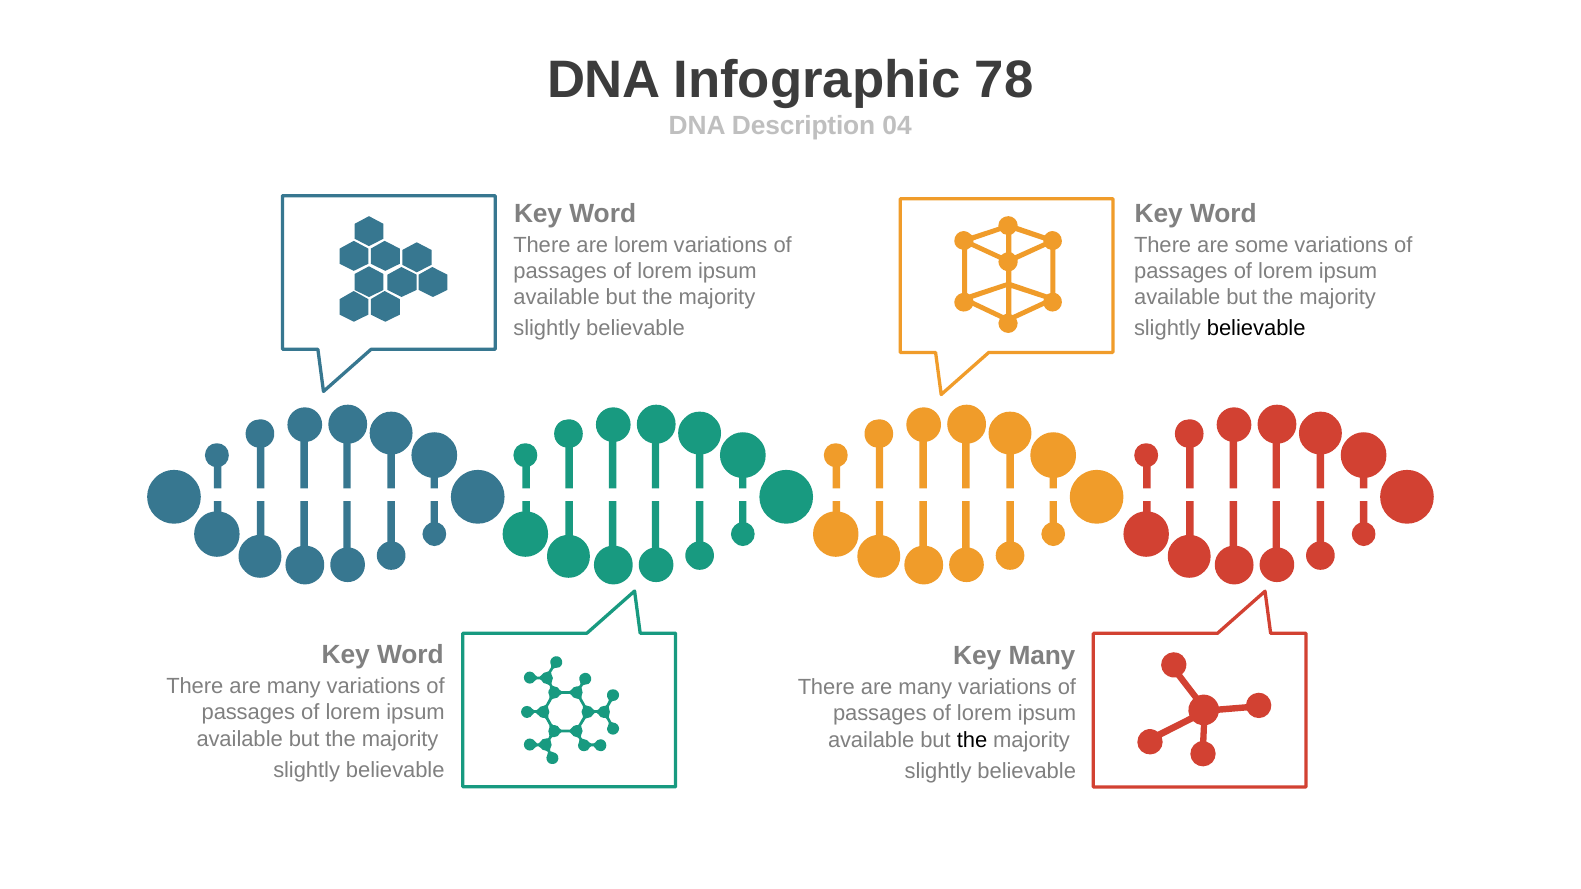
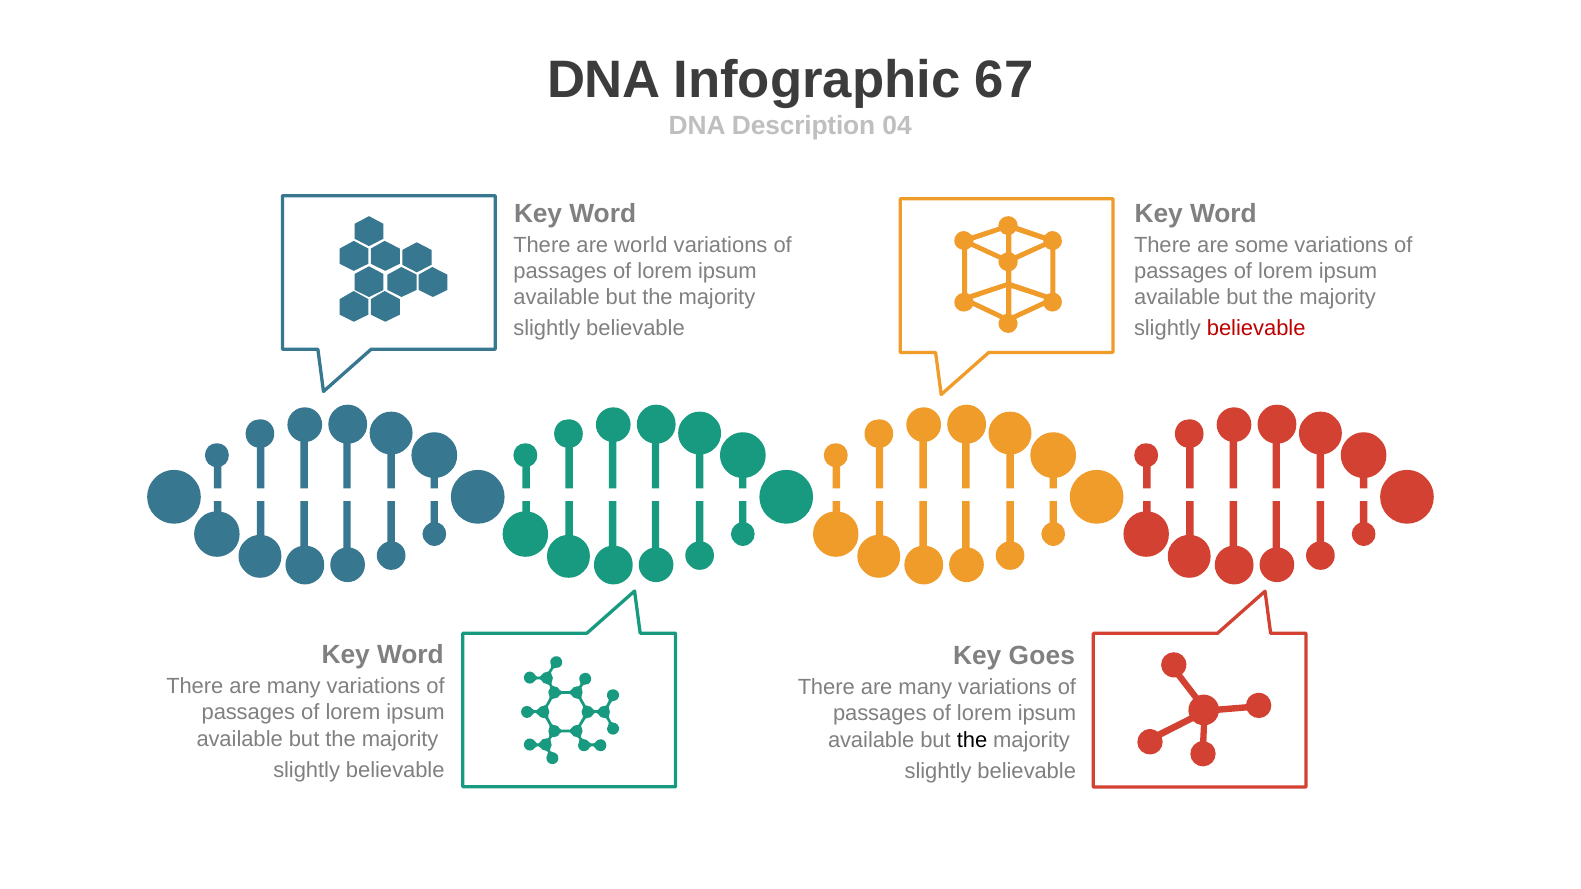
78: 78 -> 67
are lorem: lorem -> world
believable at (1256, 329) colour: black -> red
Key Many: Many -> Goes
